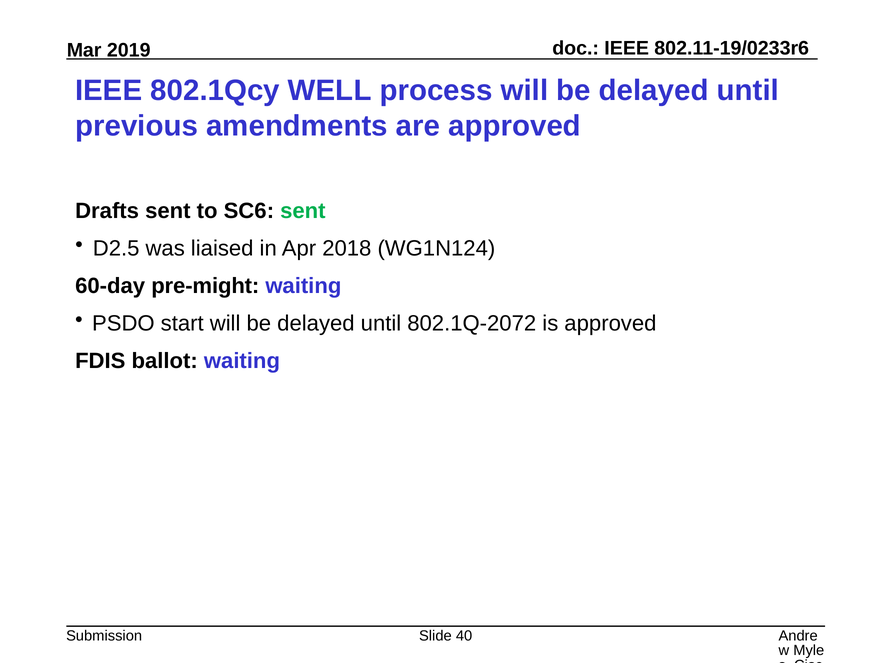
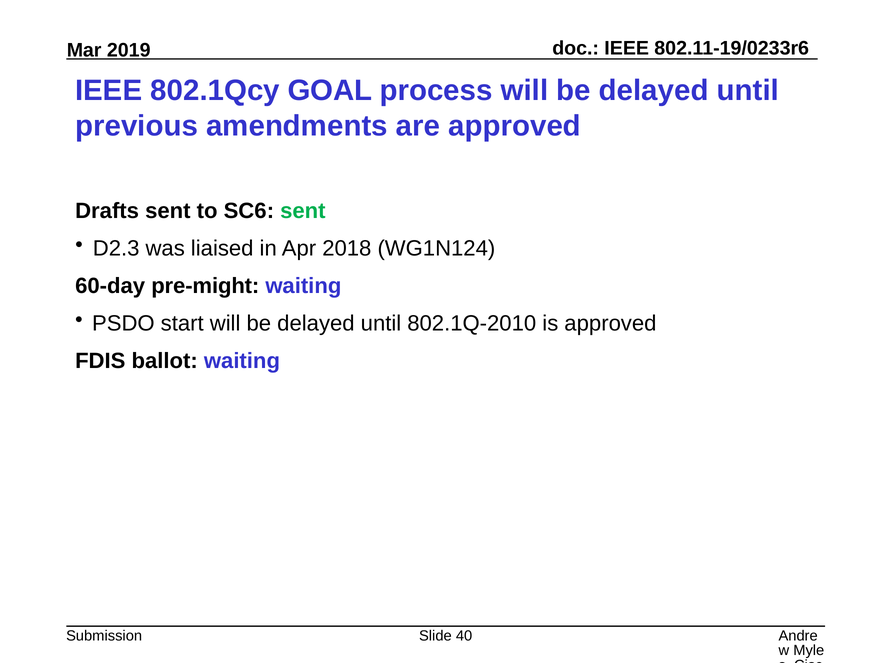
WELL: WELL -> GOAL
D2.5: D2.5 -> D2.3
802.1Q-2072: 802.1Q-2072 -> 802.1Q-2010
